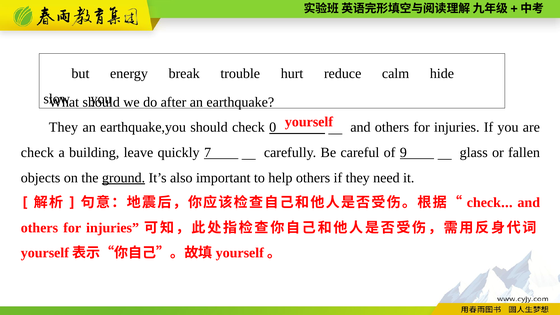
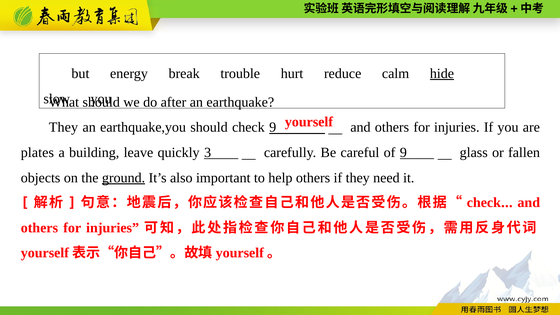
hide underline: none -> present
check 0: 0 -> 9
check at (37, 153): check -> plates
7: 7 -> 3
